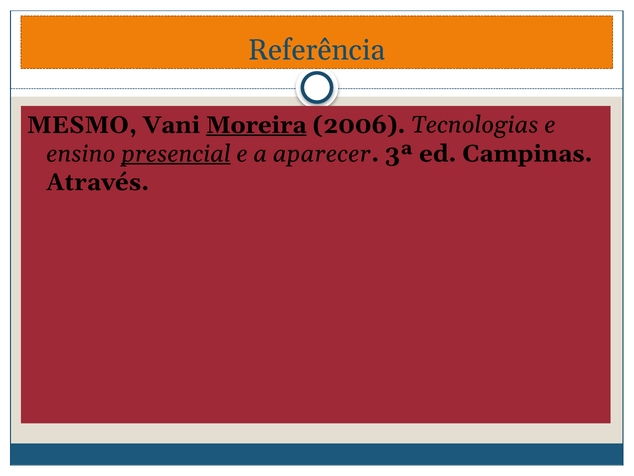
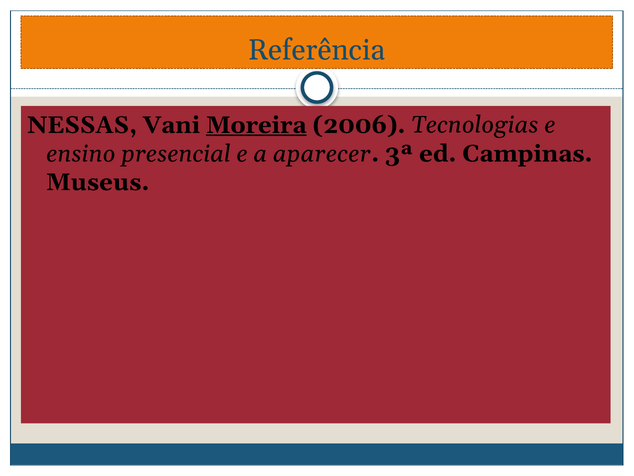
MESMO: MESMO -> NESSAS
presencial underline: present -> none
Através: Através -> Museus
